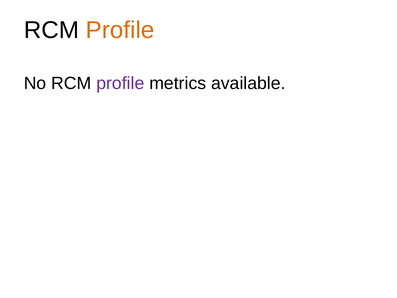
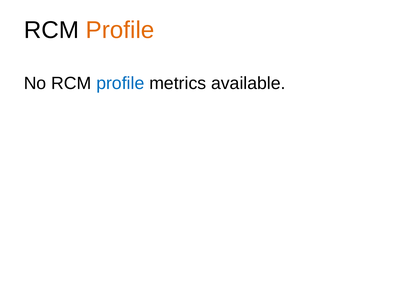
profile at (120, 83) colour: purple -> blue
